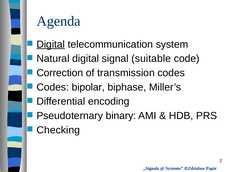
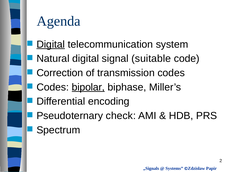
bipolar underline: none -> present
binary: binary -> check
Checking: Checking -> Spectrum
